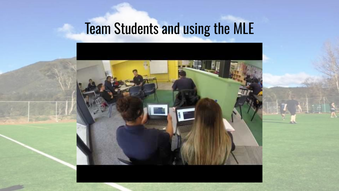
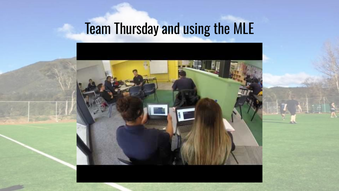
Students: Students -> Thursday
